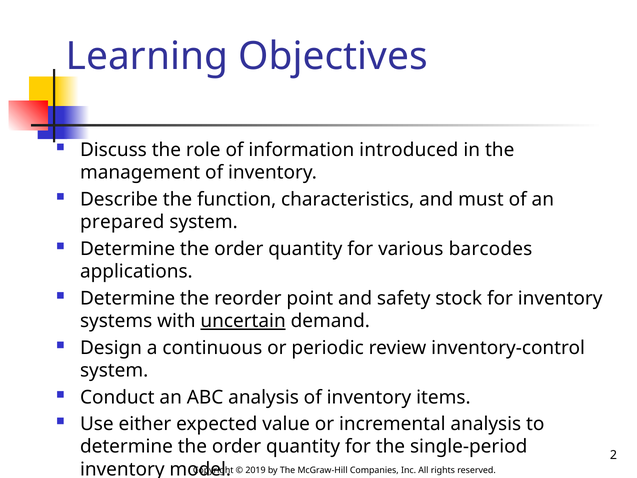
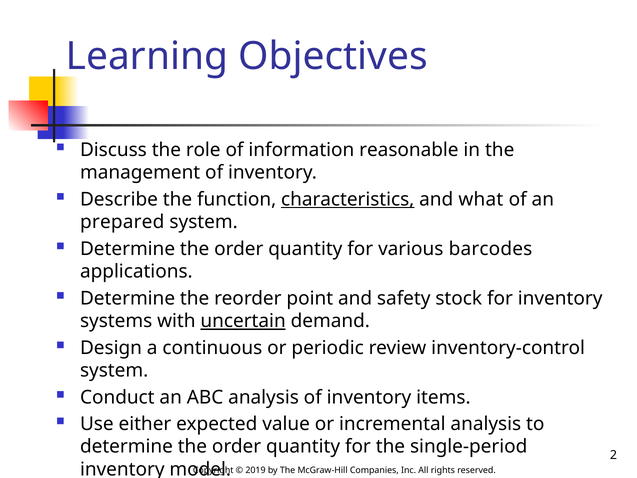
introduced: introduced -> reasonable
characteristics underline: none -> present
must: must -> what
